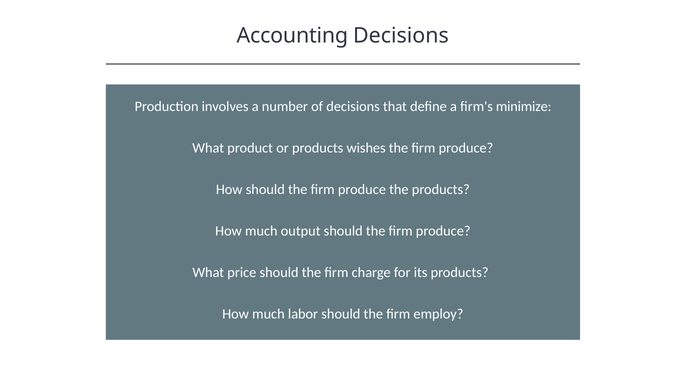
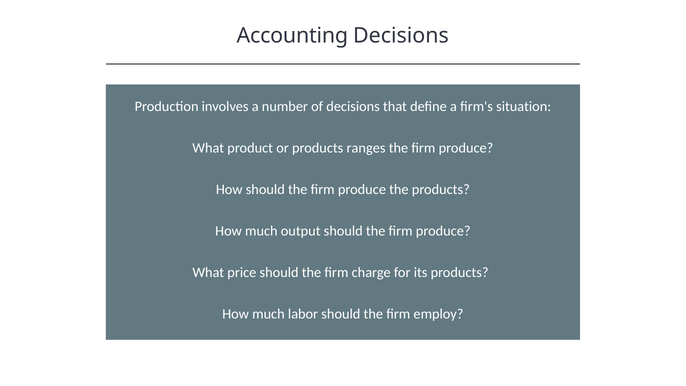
minimize: minimize -> situation
wishes: wishes -> ranges
